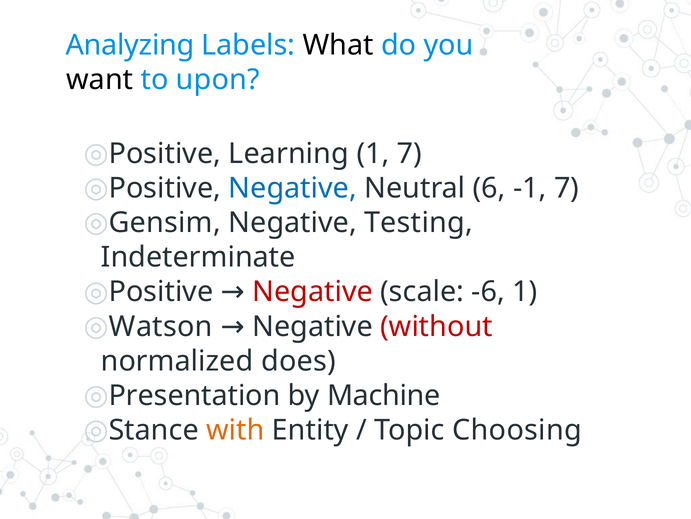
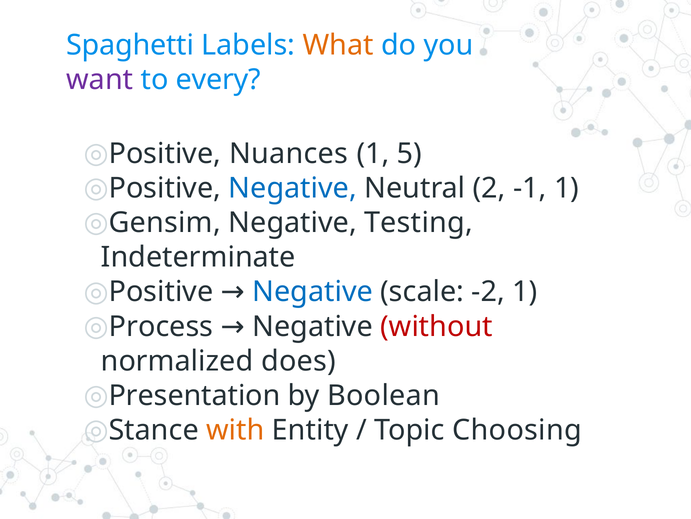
Analyzing: Analyzing -> Spaghetti
What colour: black -> orange
want colour: black -> purple
upon: upon -> every
Learning: Learning -> Nuances
1 7: 7 -> 5
6: 6 -> 2
-1 7: 7 -> 1
Negative at (313, 292) colour: red -> blue
-6: -6 -> -2
Watson: Watson -> Process
Machine: Machine -> Boolean
